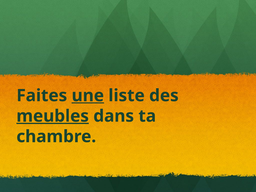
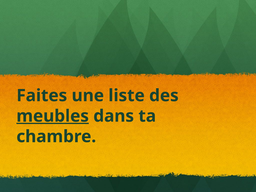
une underline: present -> none
